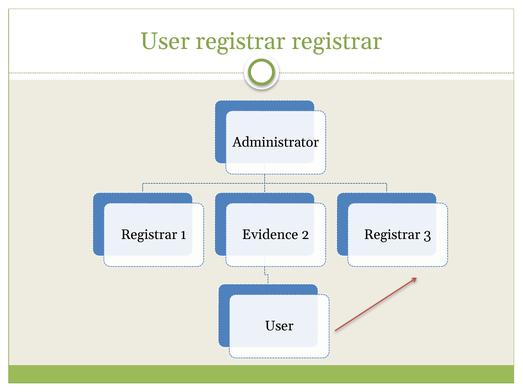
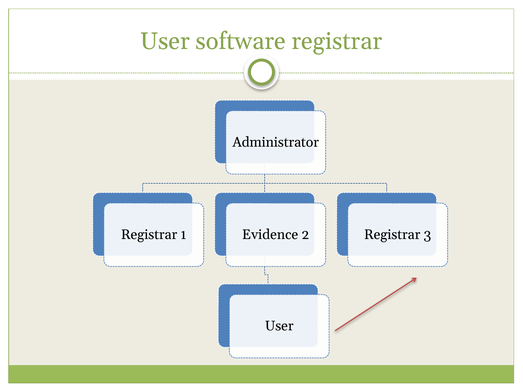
registrar at (241, 41): registrar -> software
